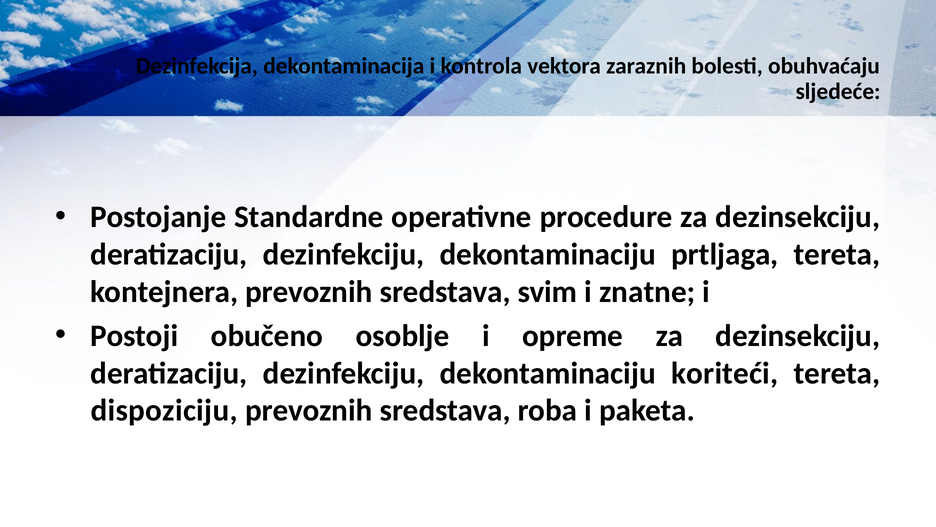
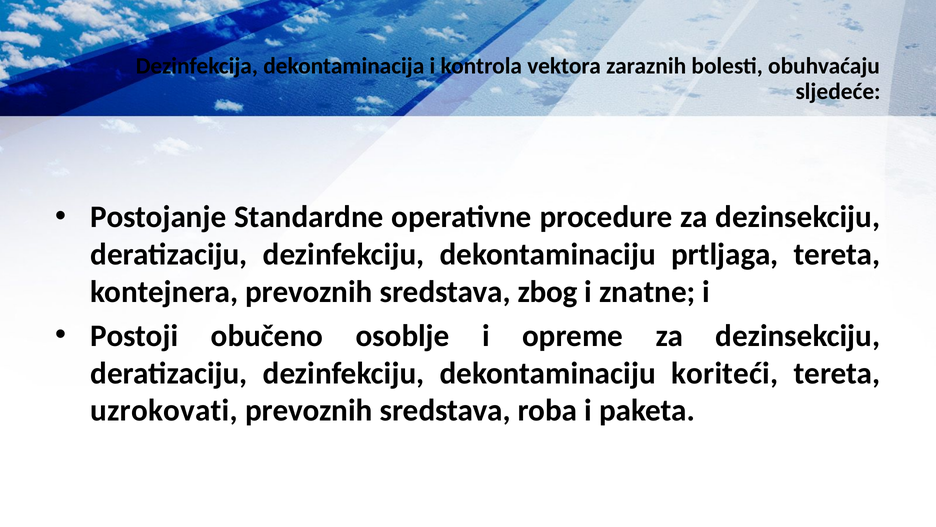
svim: svim -> zbog
dispoziciju: dispoziciju -> uzrokovati
